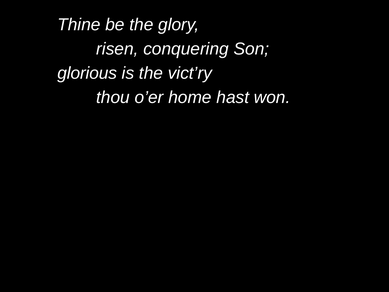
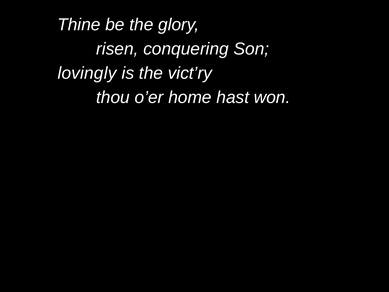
glorious: glorious -> lovingly
